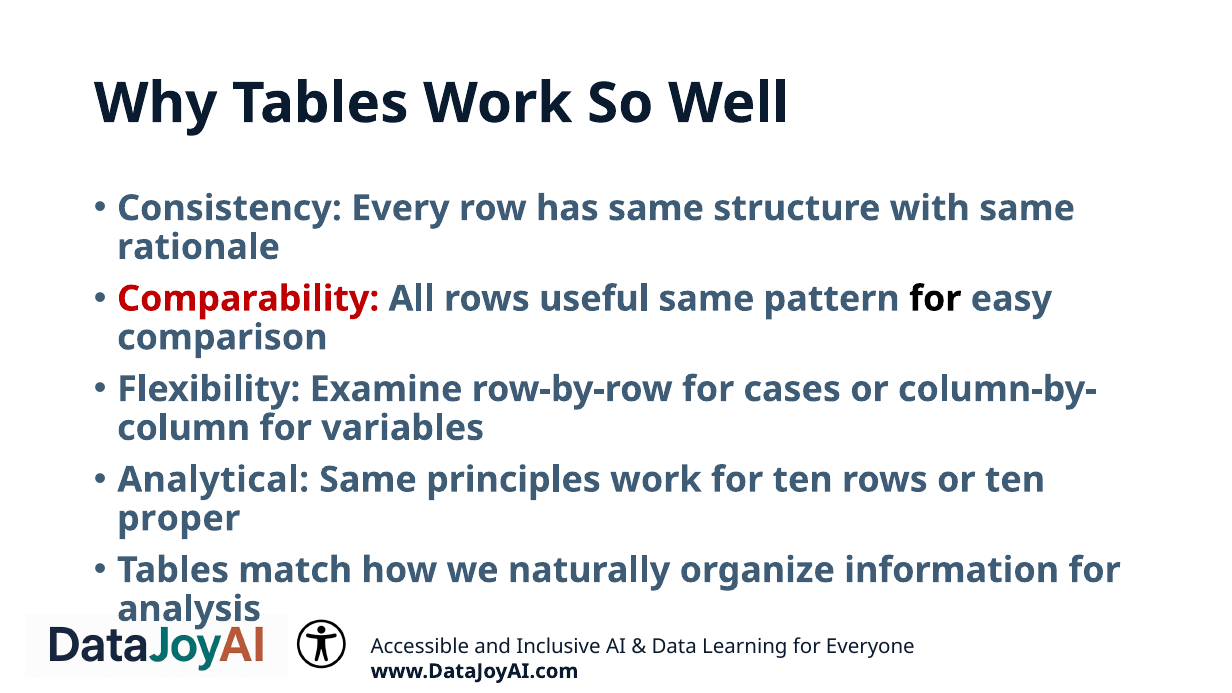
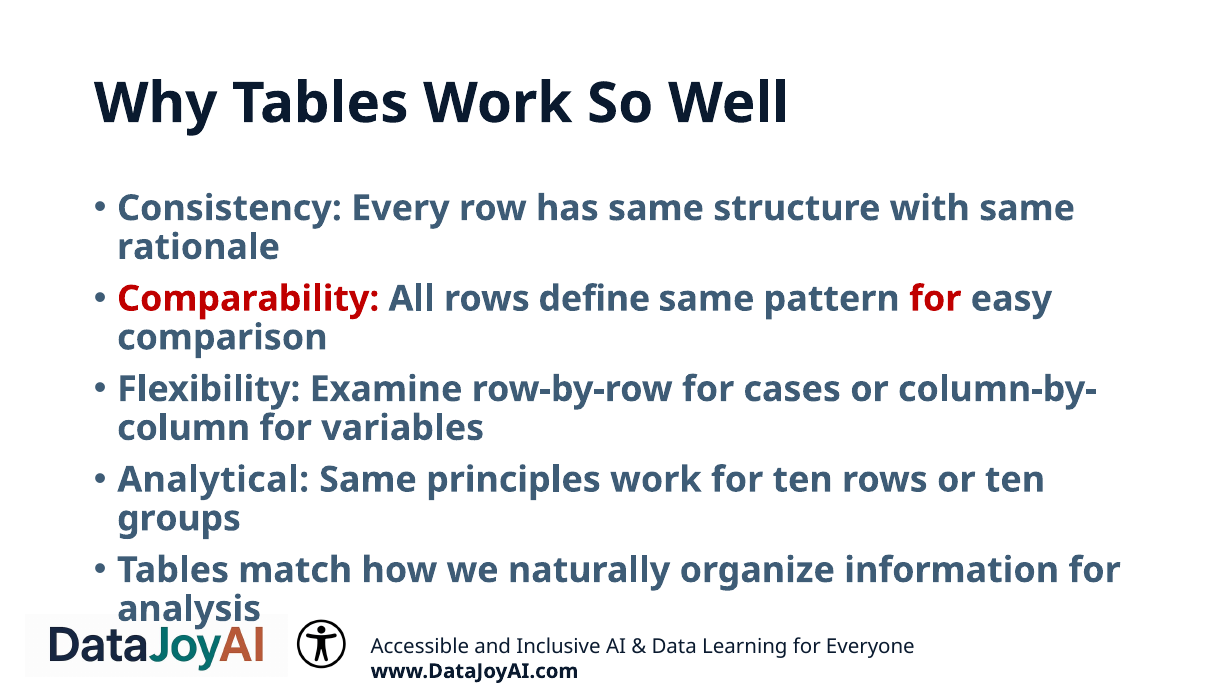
useful: useful -> define
for at (935, 299) colour: black -> red
proper: proper -> groups
